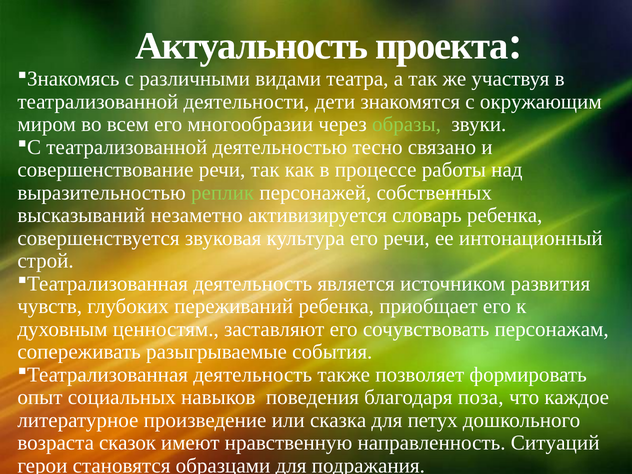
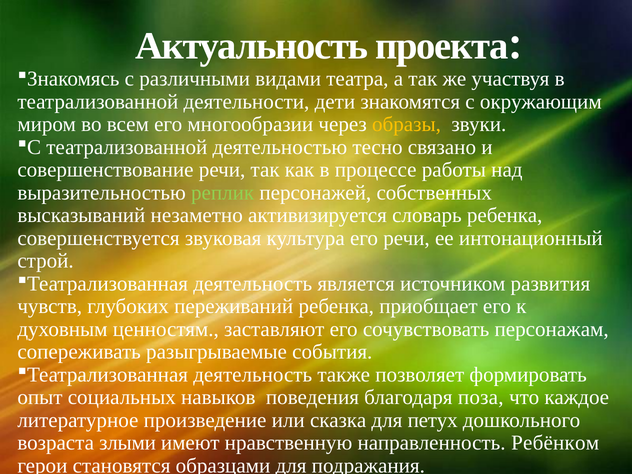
образы colour: light green -> yellow
сказок: сказок -> злыми
Ситуаций: Ситуаций -> Ребёнком
